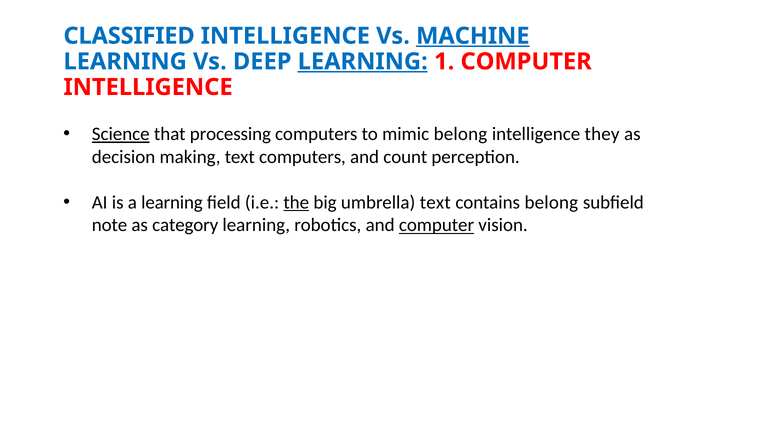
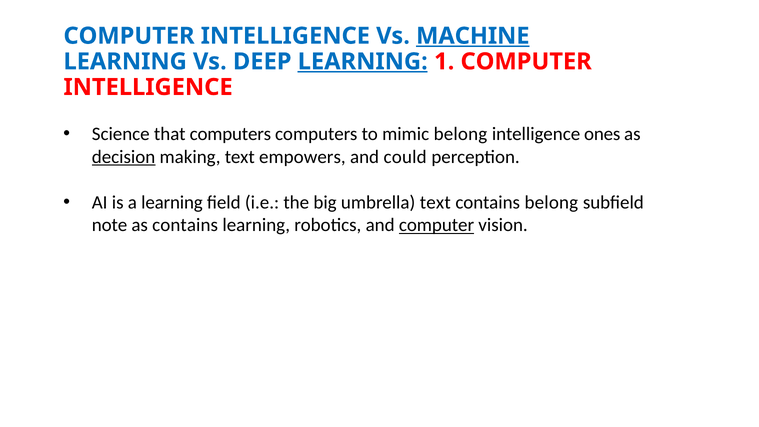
CLASSIFIED at (129, 36): CLASSIFIED -> COMPUTER
Science underline: present -> none
that processing: processing -> computers
they: they -> ones
decision underline: none -> present
text computers: computers -> empowers
count: count -> could
the underline: present -> none
as category: category -> contains
